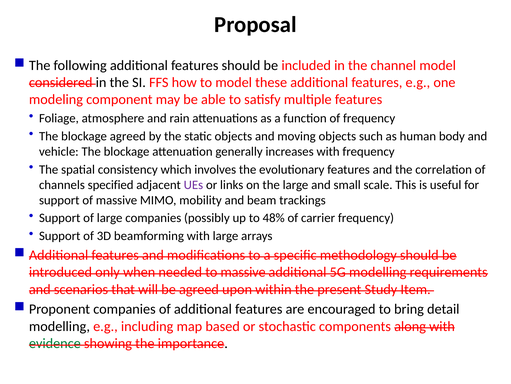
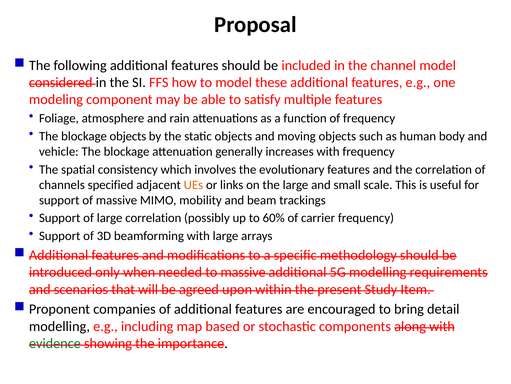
blockage agreed: agreed -> objects
UEs colour: purple -> orange
large companies: companies -> correlation
48%: 48% -> 60%
